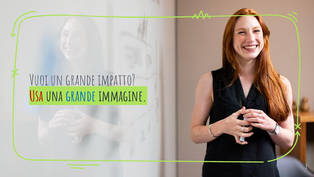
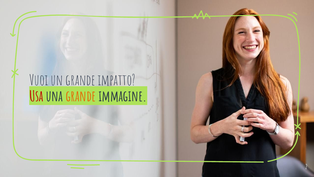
grande at (81, 96) colour: blue -> orange
